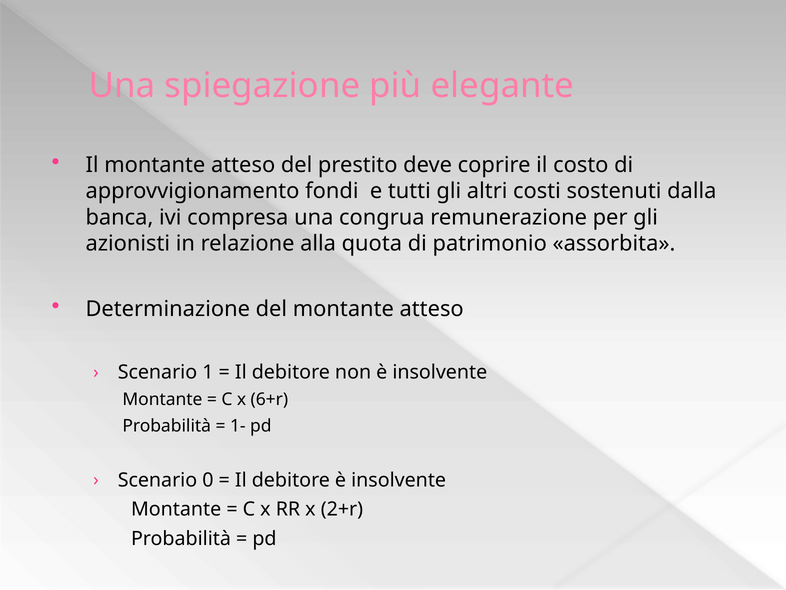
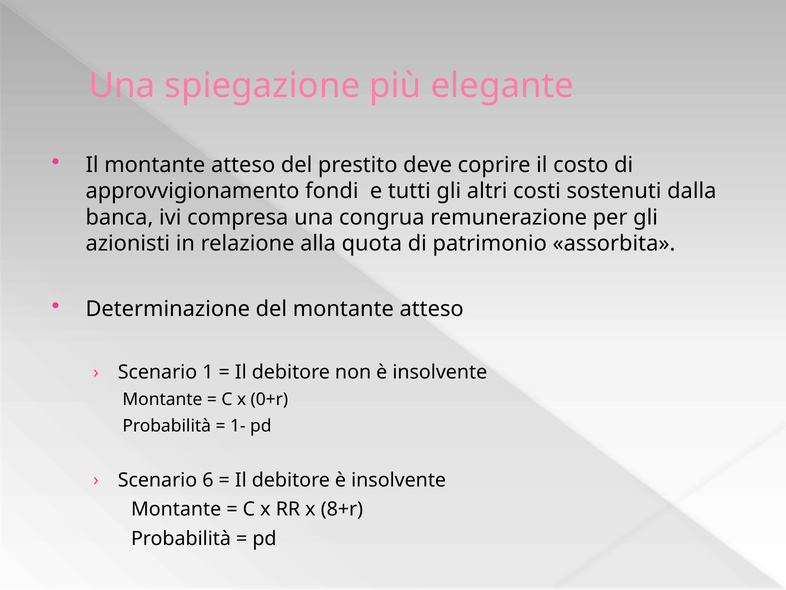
6+r: 6+r -> 0+r
0: 0 -> 6
2+r: 2+r -> 8+r
